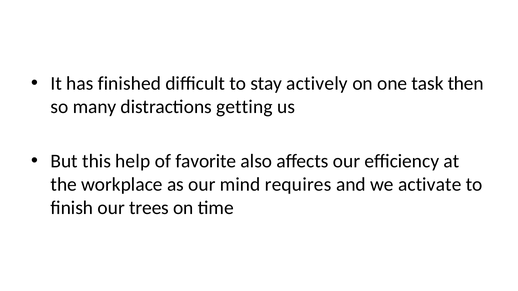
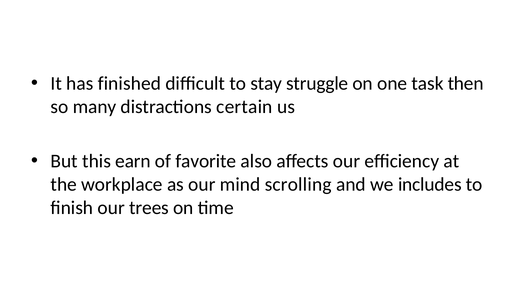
actively: actively -> struggle
getting: getting -> certain
help: help -> earn
requires: requires -> scrolling
activate: activate -> includes
